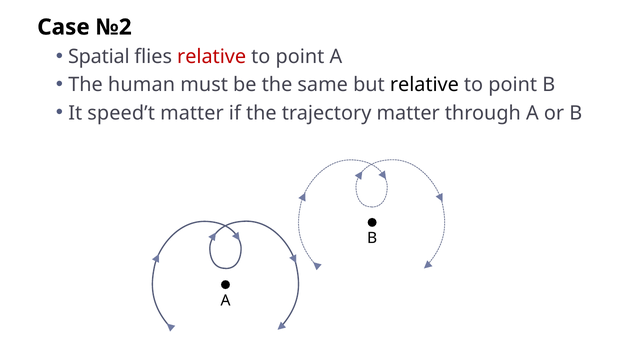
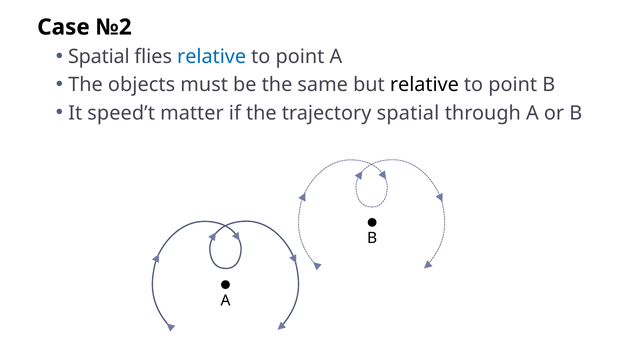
relative at (212, 57) colour: red -> blue
human: human -> objects
trajectory matter: matter -> spatial
